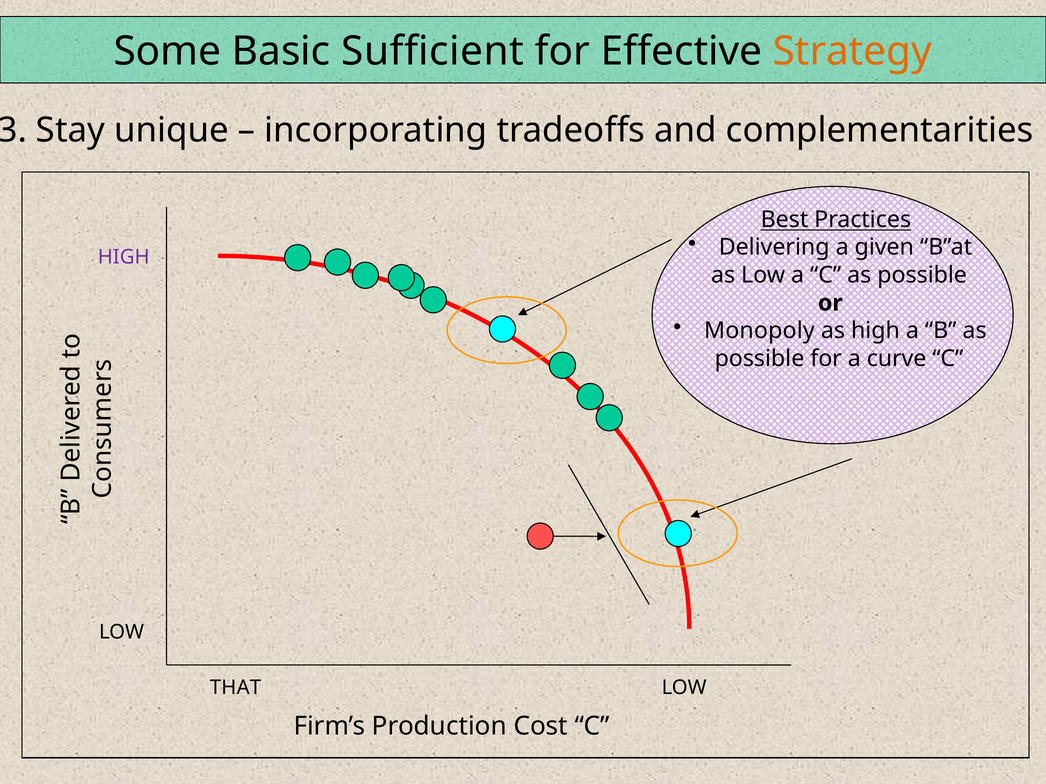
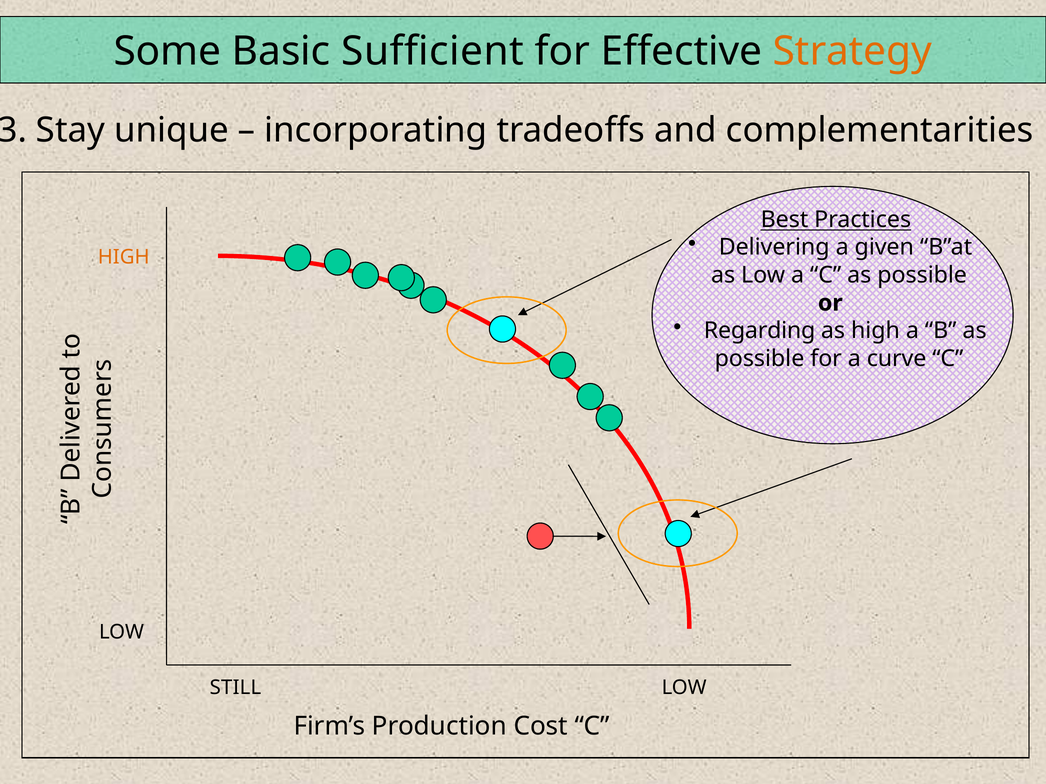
HIGH at (124, 257) colour: purple -> orange
Monopoly: Monopoly -> Regarding
THAT: THAT -> STILL
